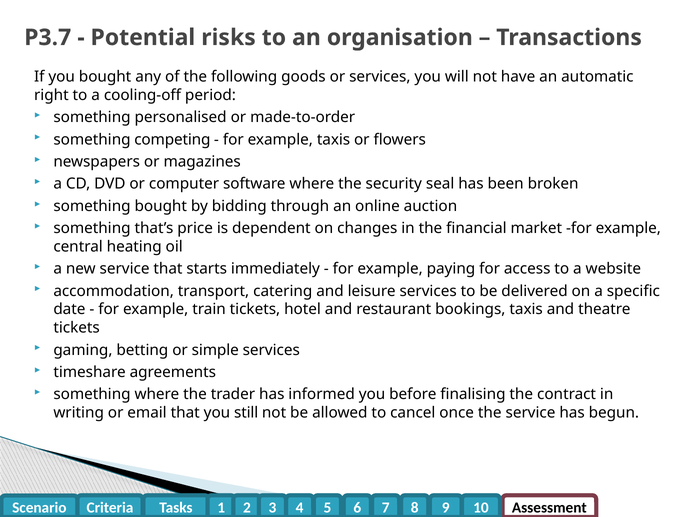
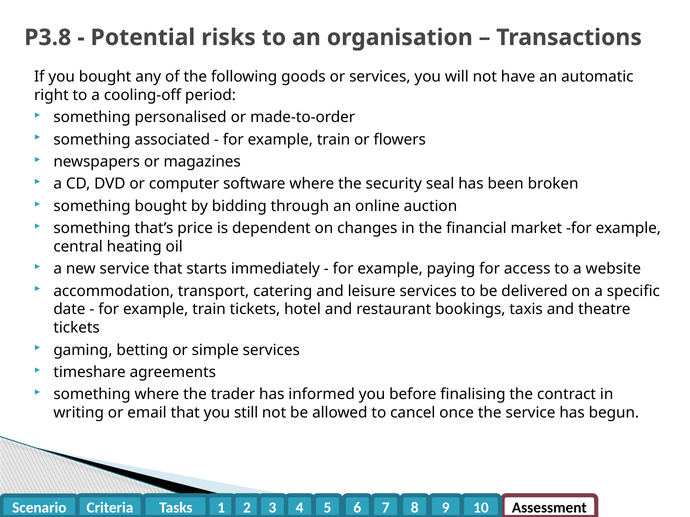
P3.7: P3.7 -> P3.8
competing: competing -> associated
taxis at (334, 140): taxis -> train
